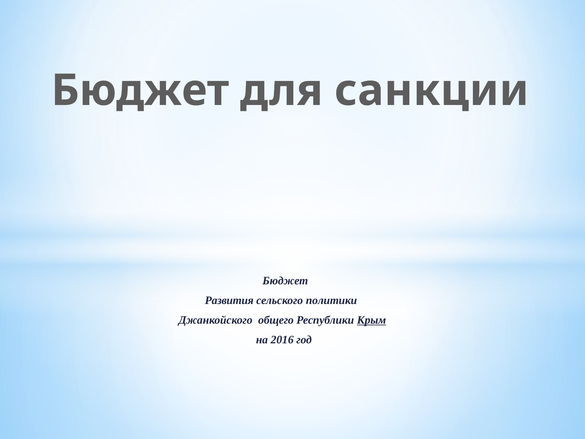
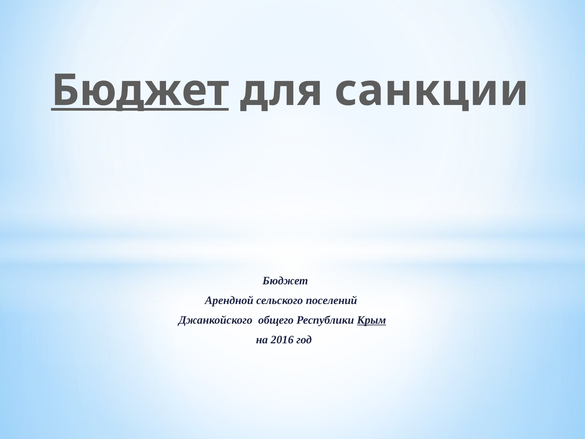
Бюджет at (140, 90) underline: none -> present
Развития: Развития -> Арендной
политики: политики -> поселений
